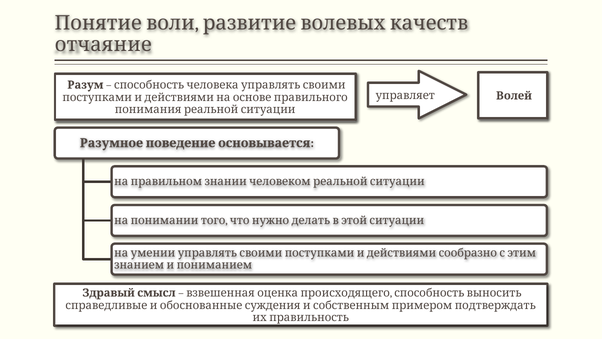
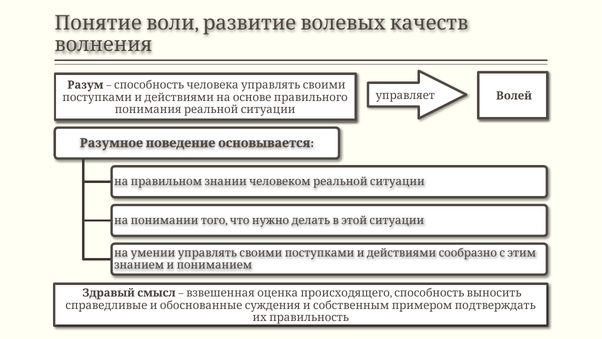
отчаяние: отчаяние -> волнения
